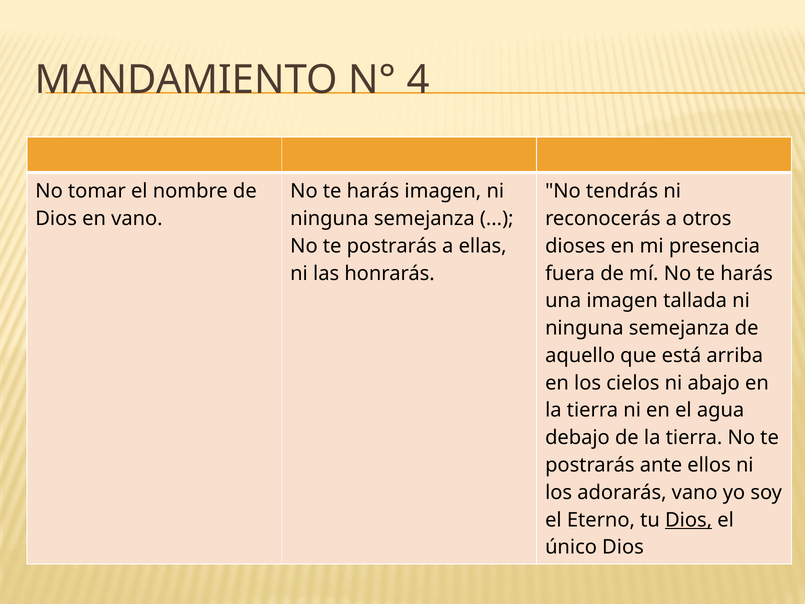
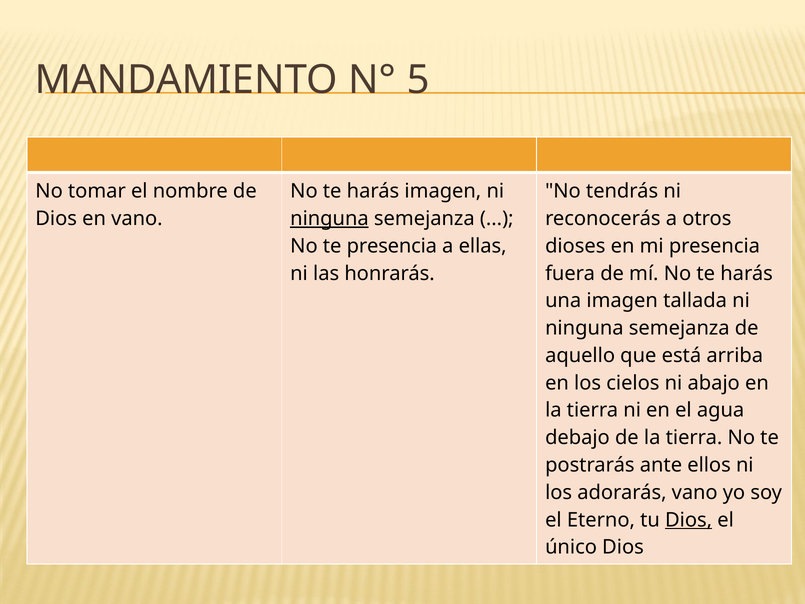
4: 4 -> 5
ninguna at (329, 219) underline: none -> present
postrarás at (392, 246): postrarás -> presencia
